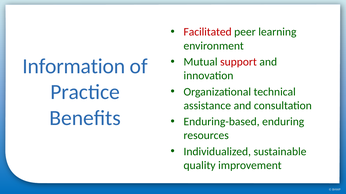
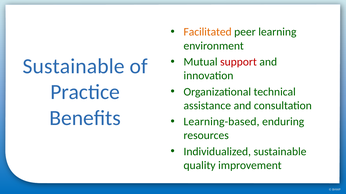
Facilitated colour: red -> orange
Information at (74, 66): Information -> Sustainable
Enduring-based: Enduring-based -> Learning-based
